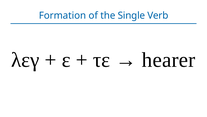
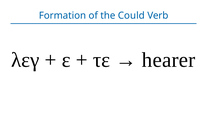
Single: Single -> Could
